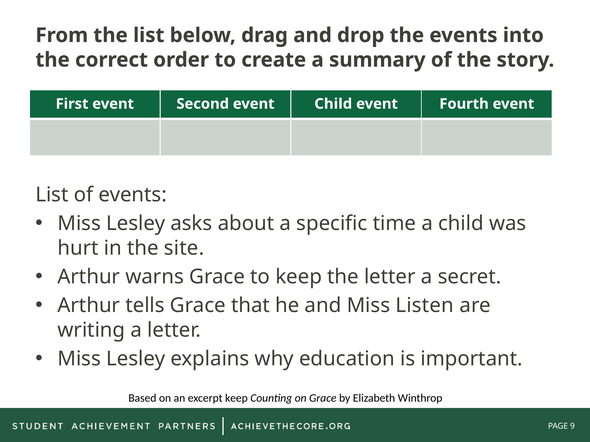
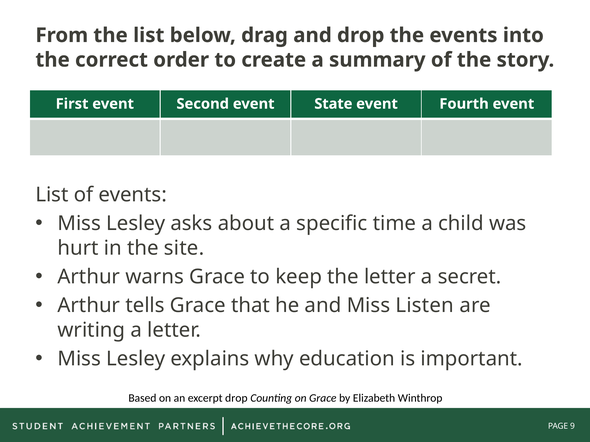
event Child: Child -> State
excerpt keep: keep -> drop
